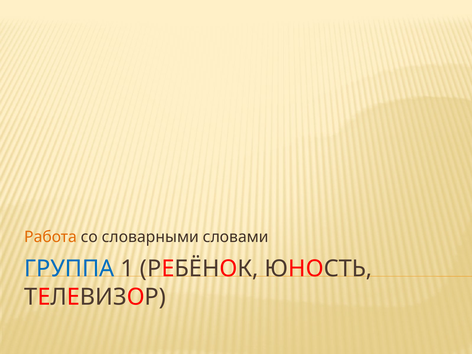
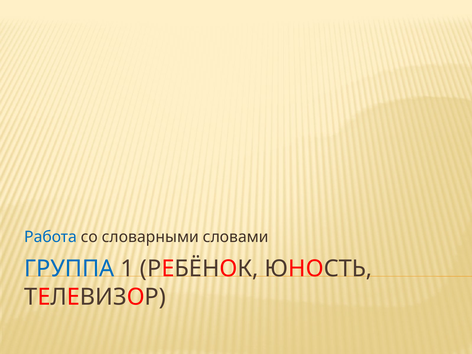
Работа colour: orange -> blue
